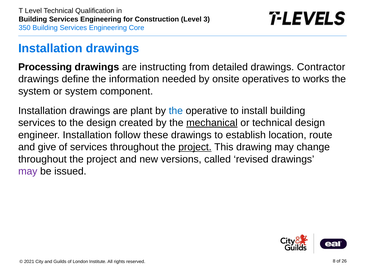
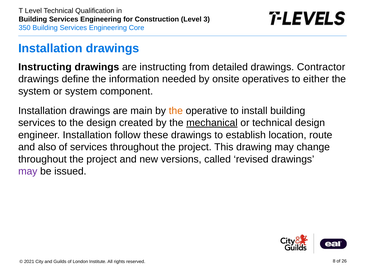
Processing at (45, 67): Processing -> Instructing
works: works -> either
plant: plant -> main
the at (176, 111) colour: blue -> orange
give: give -> also
project at (195, 147) underline: present -> none
